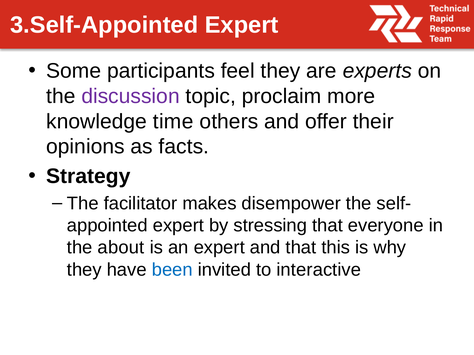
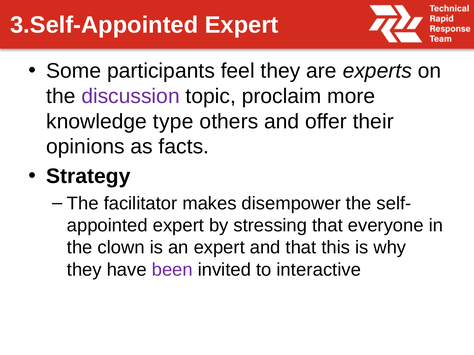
time: time -> type
about: about -> clown
been colour: blue -> purple
